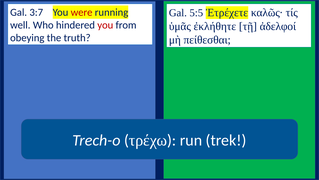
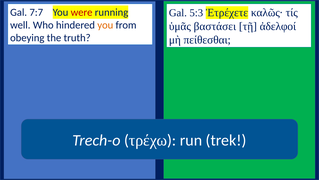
3:7: 3:7 -> 7:7
5:5: 5:5 -> 5:3
you at (105, 25) colour: red -> orange
ἐκλήθητε: ἐκλήθητε -> βαστάσει
